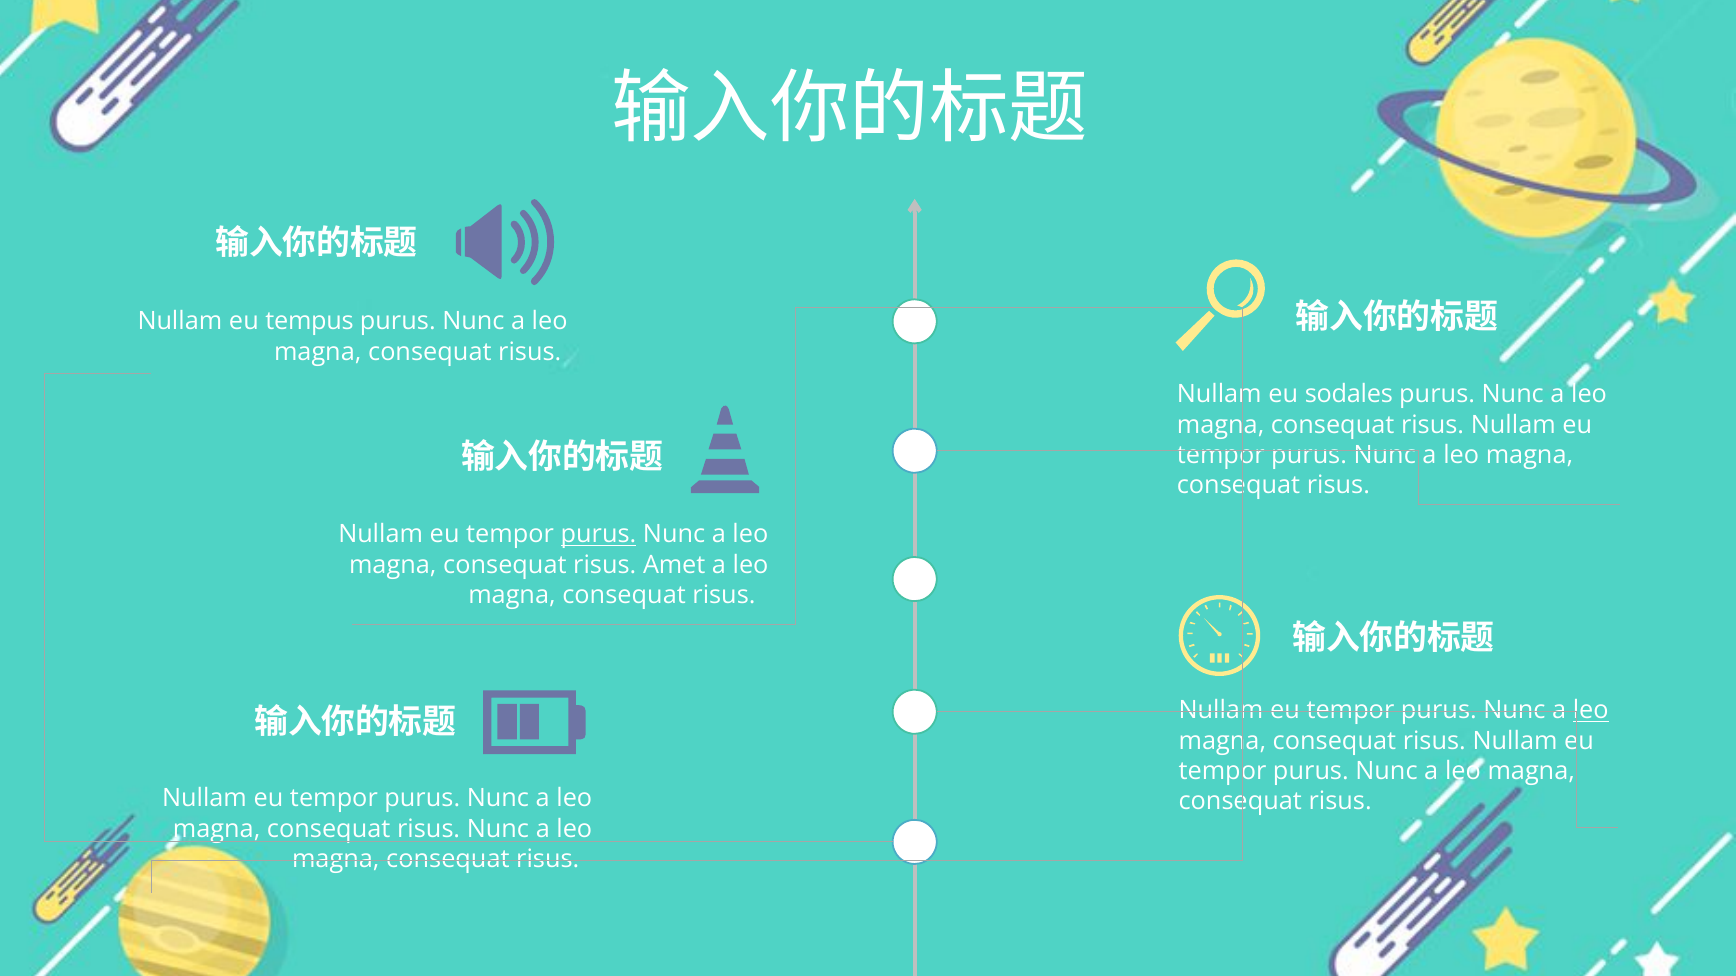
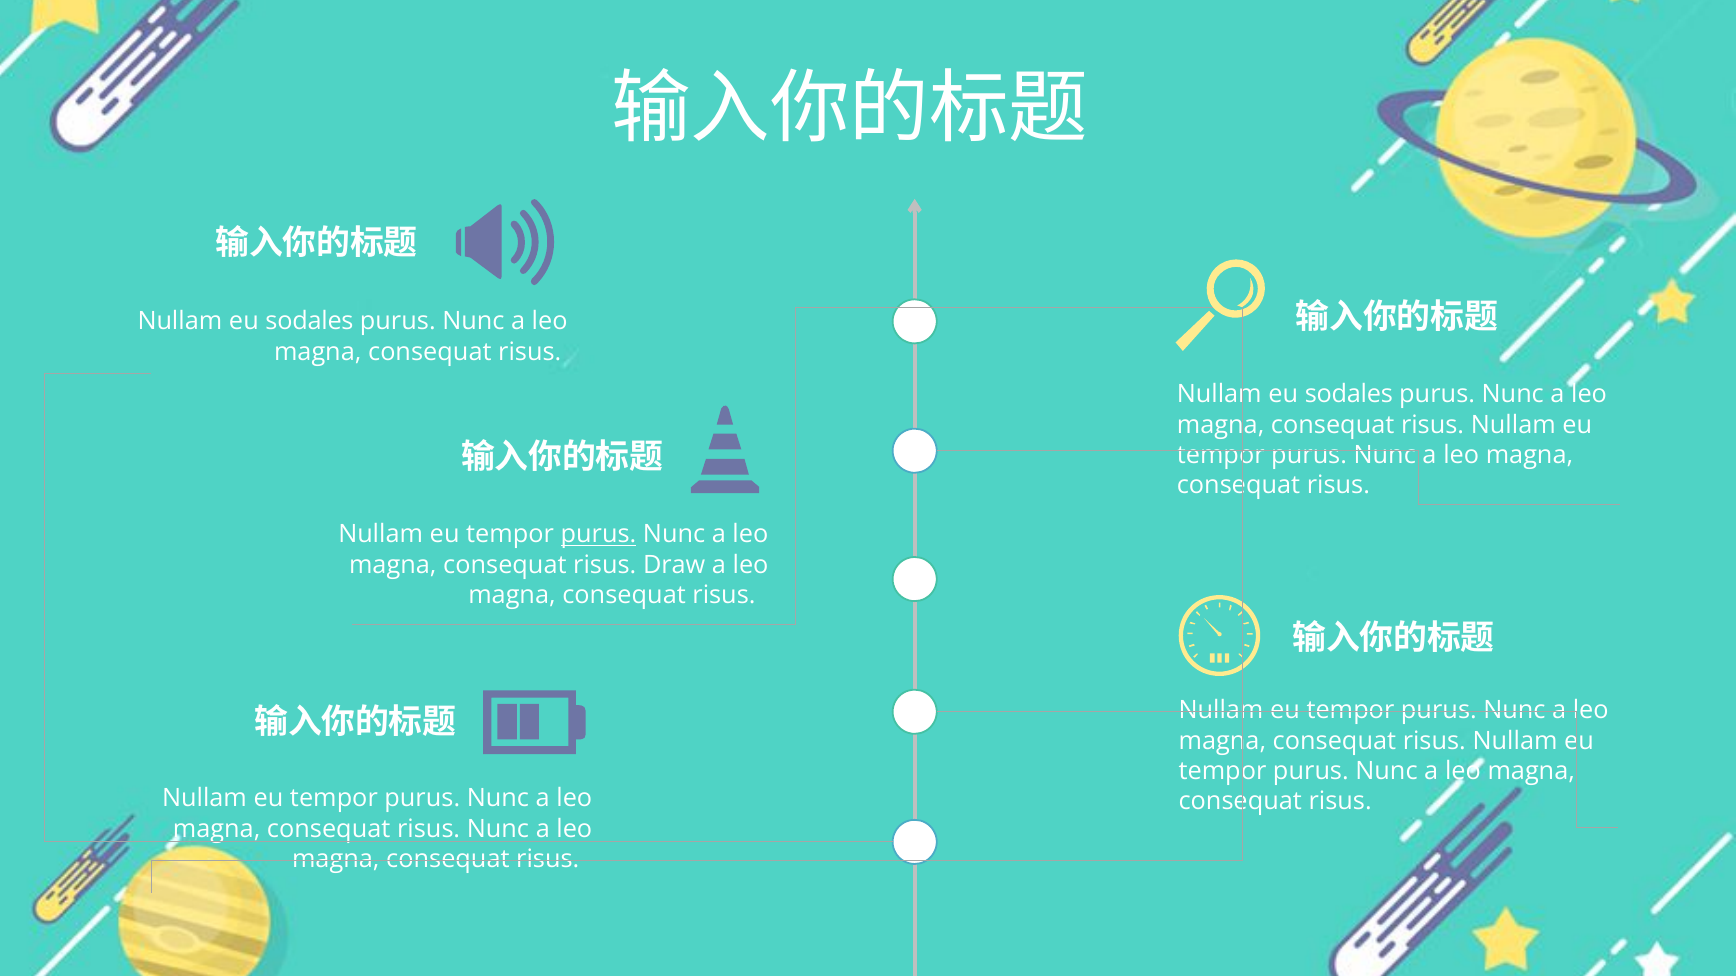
tempus at (310, 321): tempus -> sodales
Amet: Amet -> Draw
leo at (1591, 711) underline: present -> none
